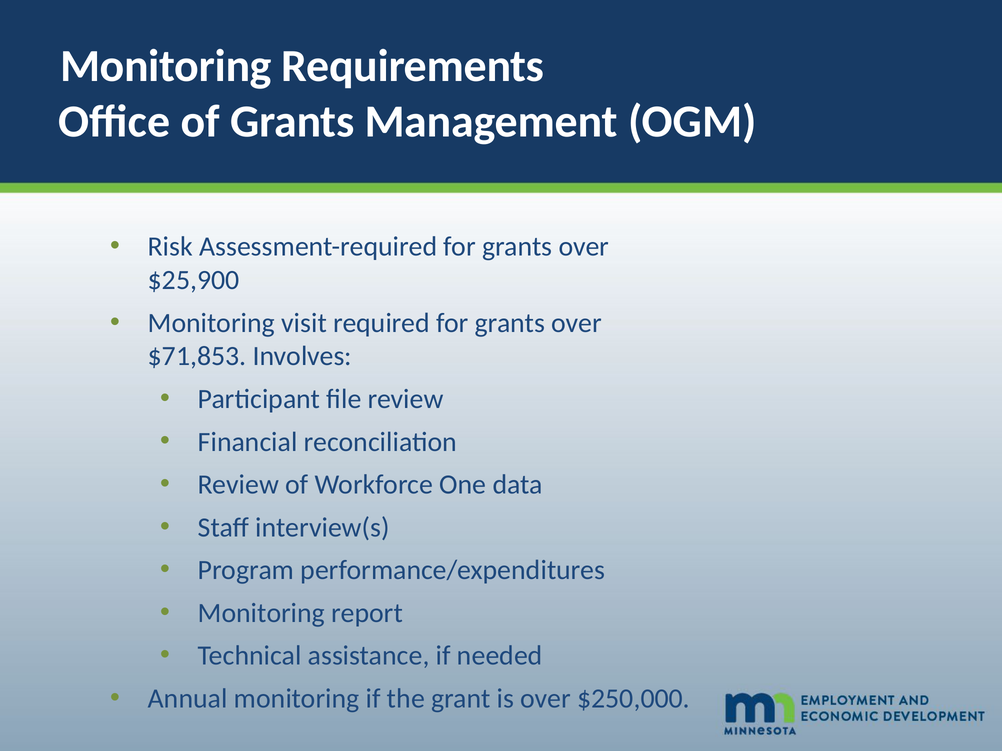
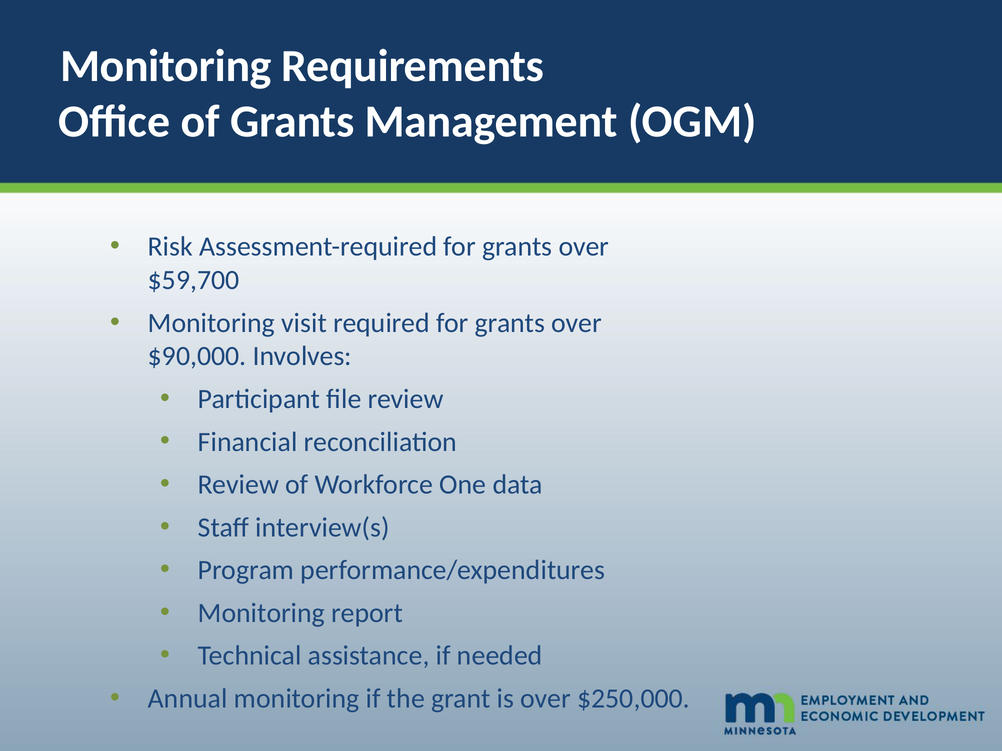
$25,900: $25,900 -> $59,700
$71,853: $71,853 -> $90,000
